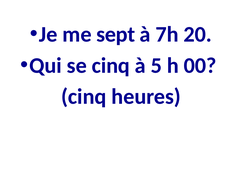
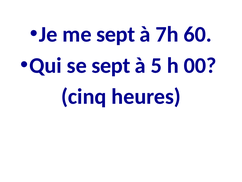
20: 20 -> 60
se cinq: cinq -> sept
